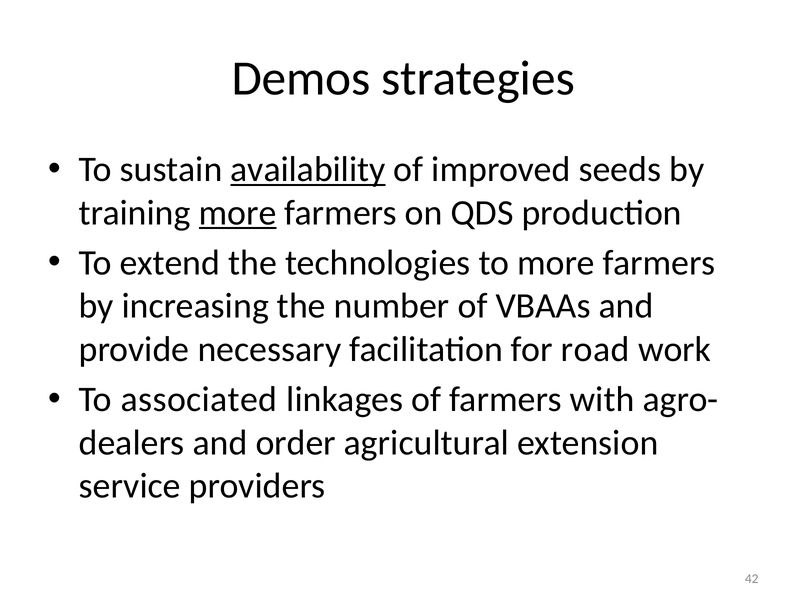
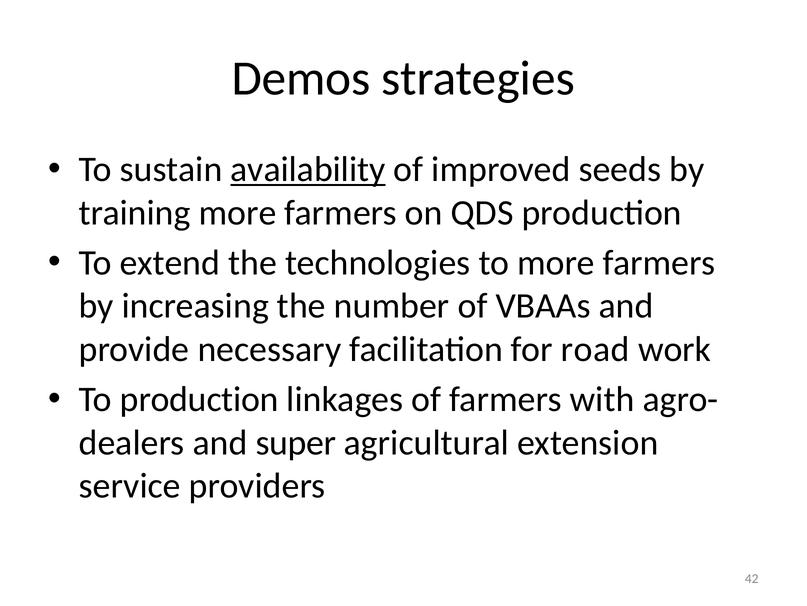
more at (238, 212) underline: present -> none
To associated: associated -> production
order: order -> super
